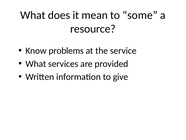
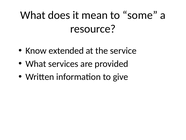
problems: problems -> extended
